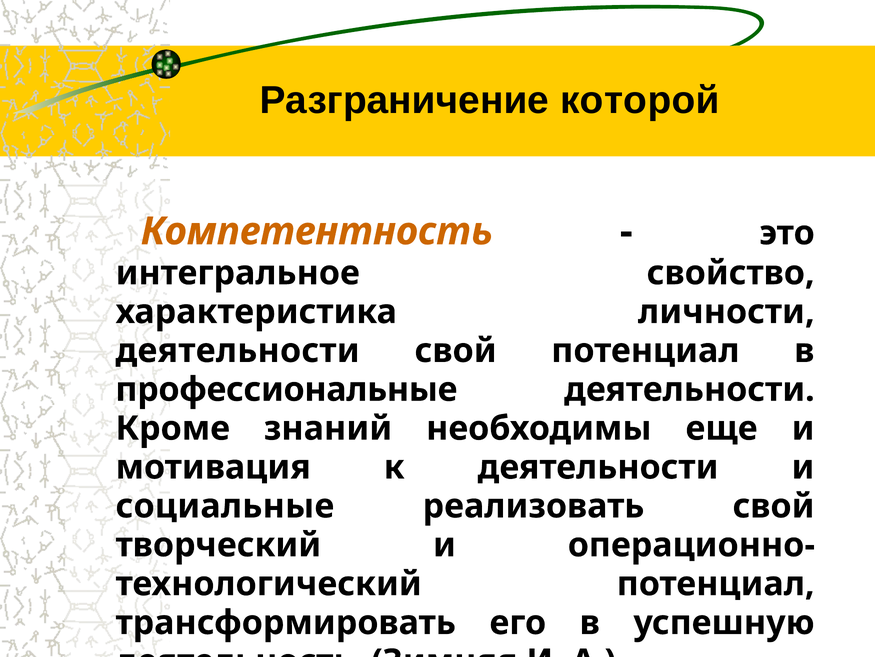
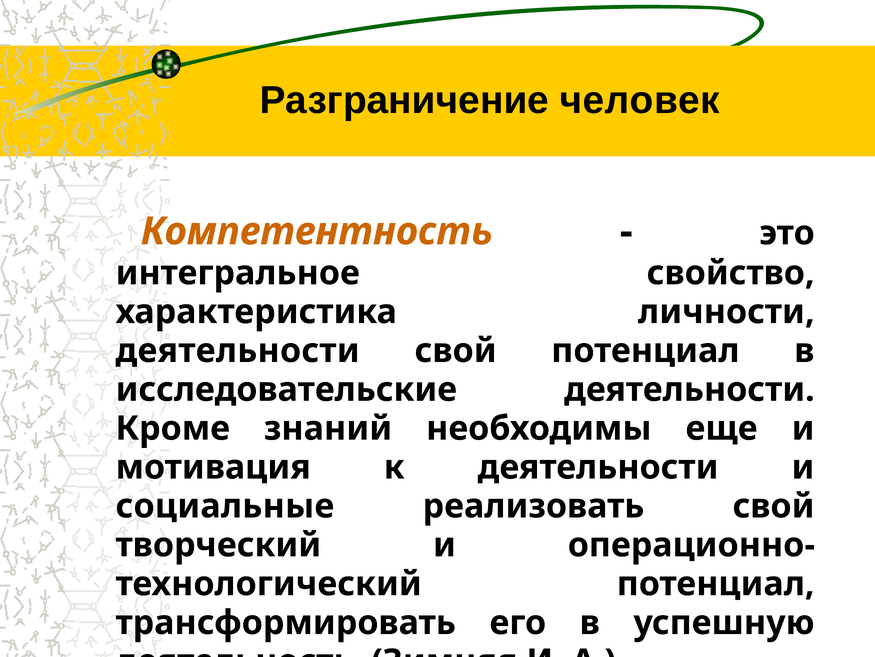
которой: которой -> человек
профессиональные: профессиональные -> исследовательские
